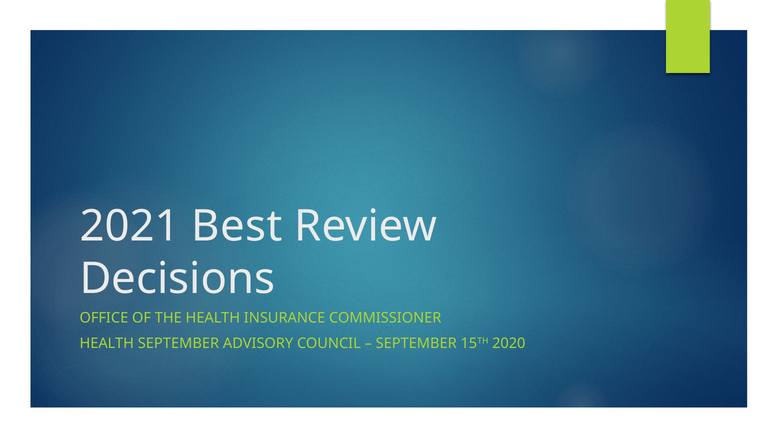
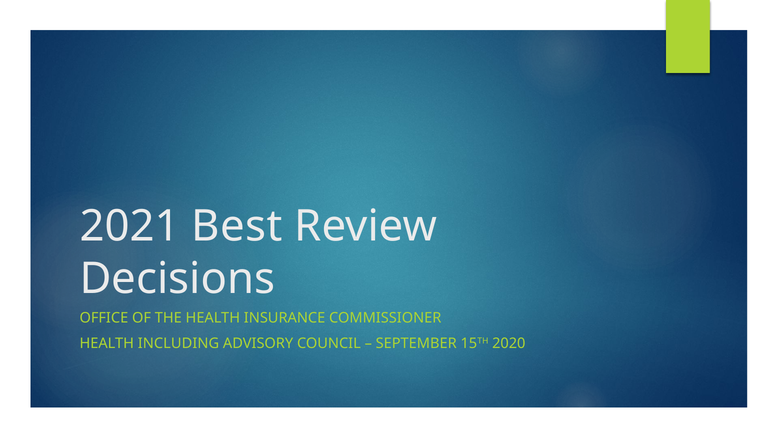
HEALTH SEPTEMBER: SEPTEMBER -> INCLUDING
